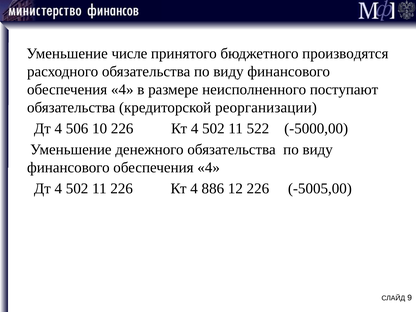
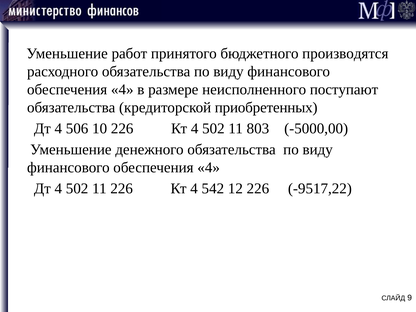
числе: числе -> работ
реорганизации: реорганизации -> приобретенных
522: 522 -> 803
886: 886 -> 542
-5005,00: -5005,00 -> -9517,22
